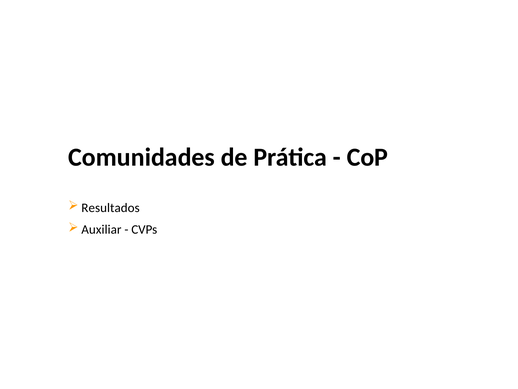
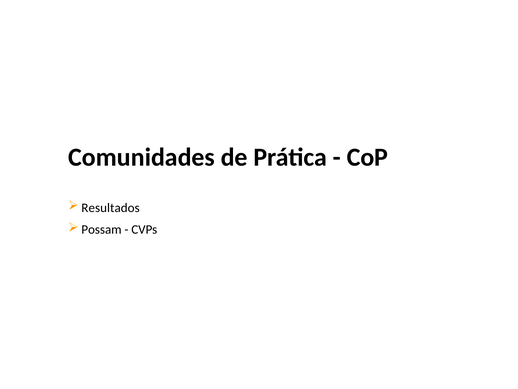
Auxiliar: Auxiliar -> Possam
